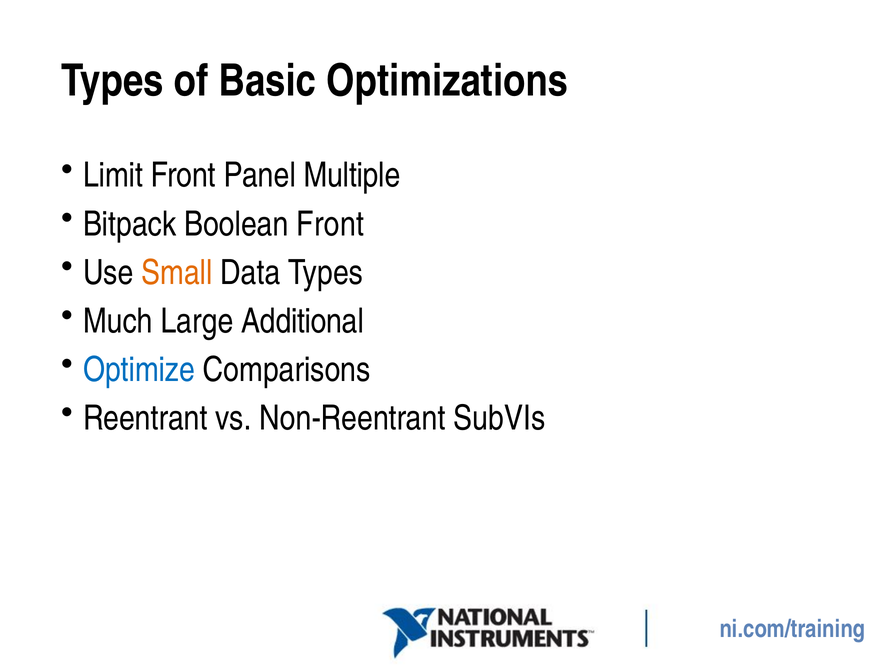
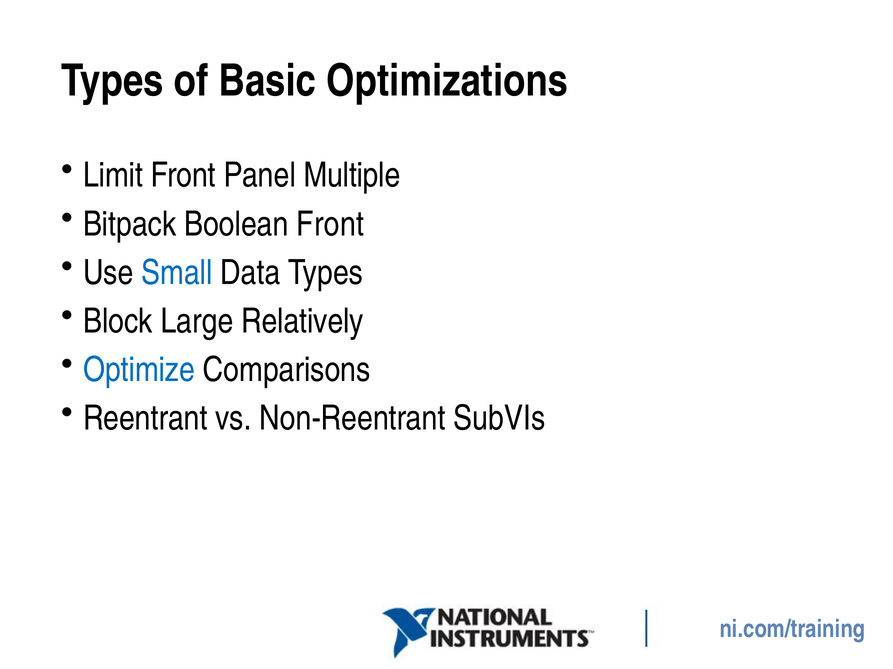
Small colour: orange -> blue
Much: Much -> Block
Additional: Additional -> Relatively
